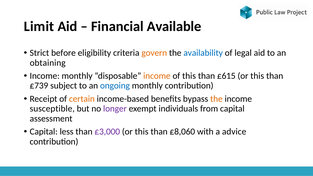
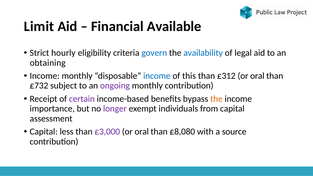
before: before -> hourly
govern colour: orange -> blue
income at (157, 76) colour: orange -> blue
£615: £615 -> £312
this at (257, 76): this -> oral
£739: £739 -> £732
ongoing colour: blue -> purple
certain colour: orange -> purple
susceptible: susceptible -> importance
this at (142, 132): this -> oral
£8,060: £8,060 -> £8,080
advice: advice -> source
